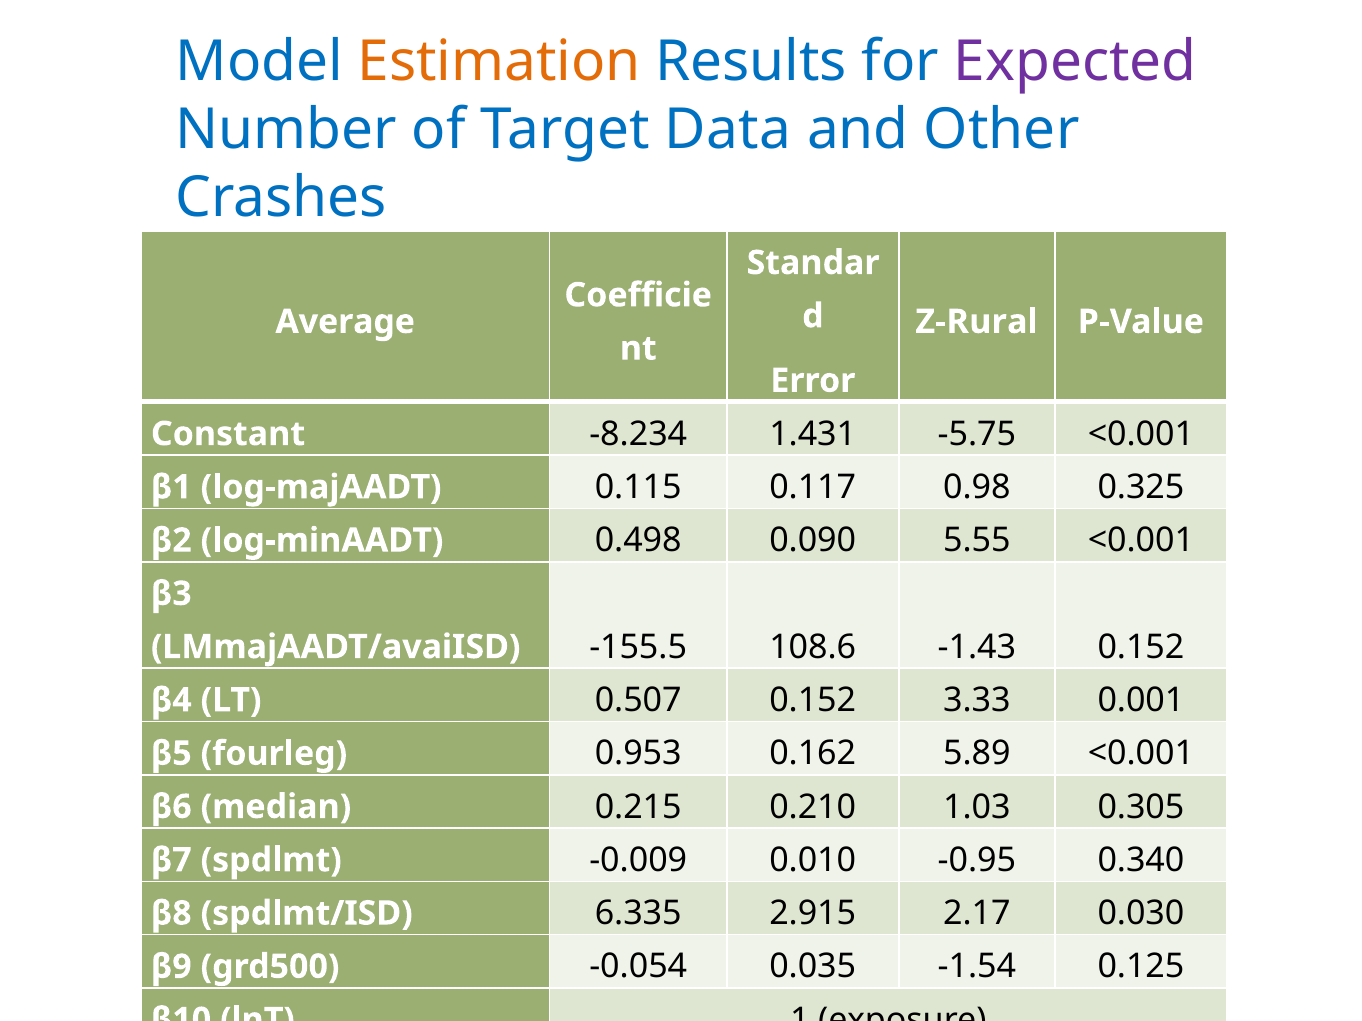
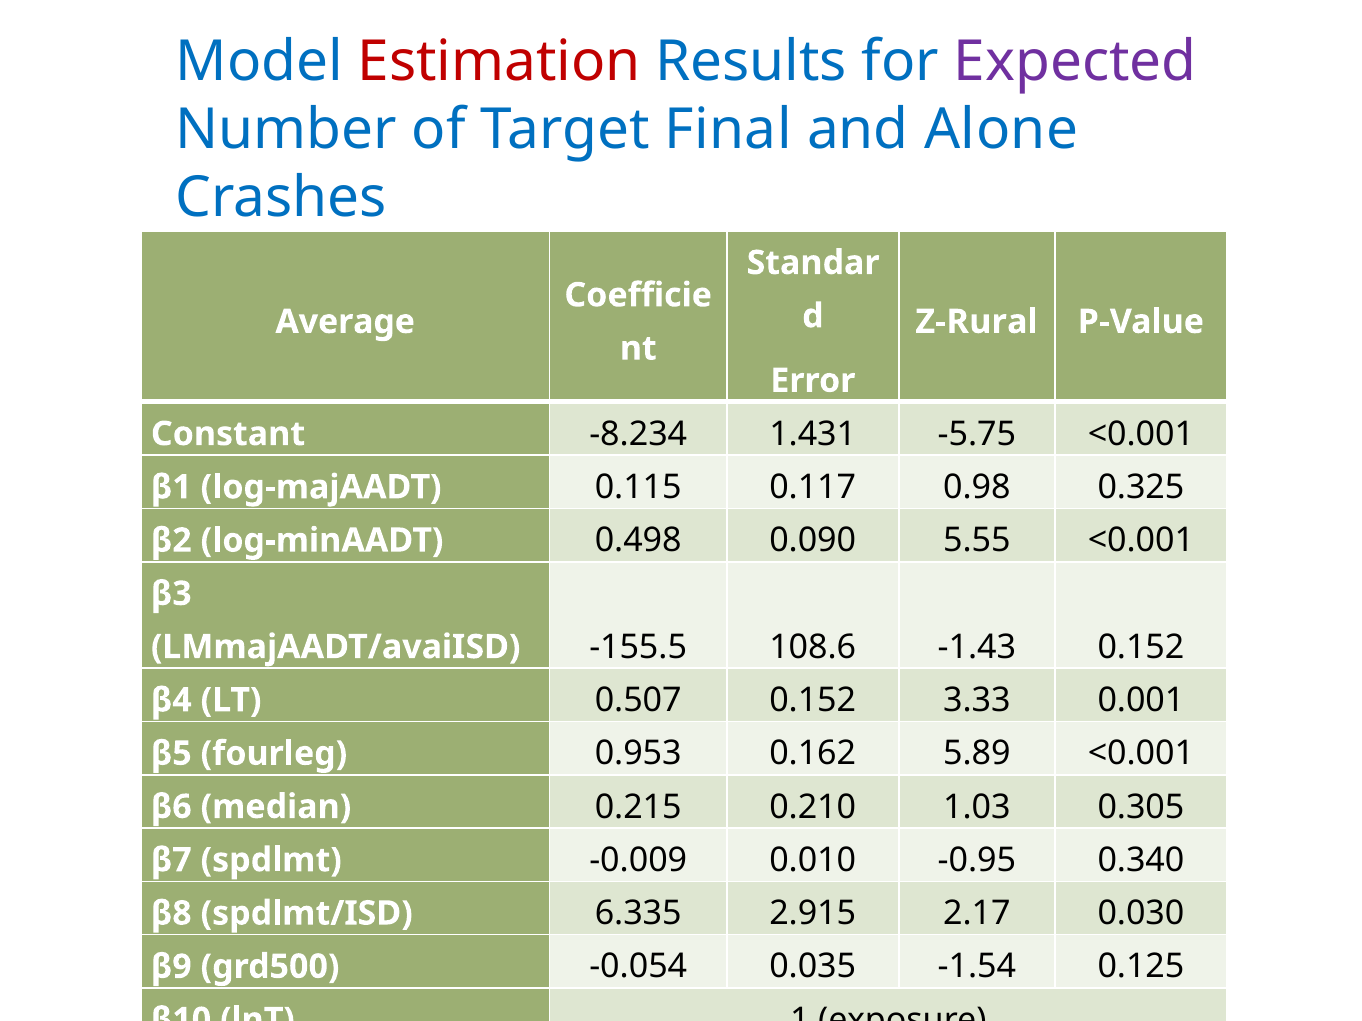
Estimation colour: orange -> red
Data: Data -> Final
Other: Other -> Alone
